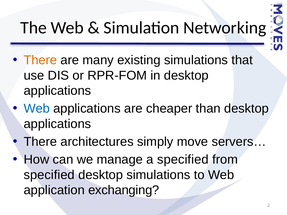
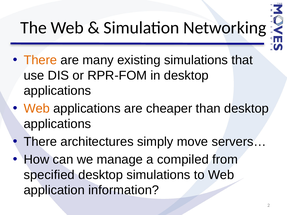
Web at (37, 109) colour: blue -> orange
a specified: specified -> compiled
exchanging: exchanging -> information
